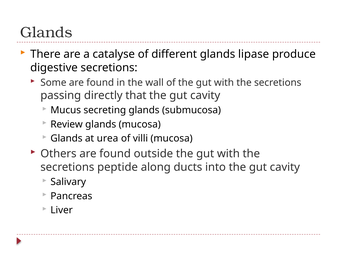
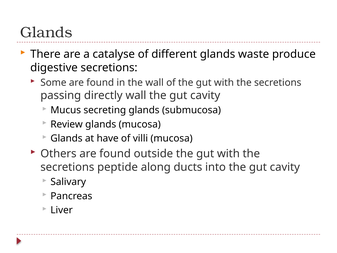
lipase: lipase -> waste
directly that: that -> wall
urea: urea -> have
